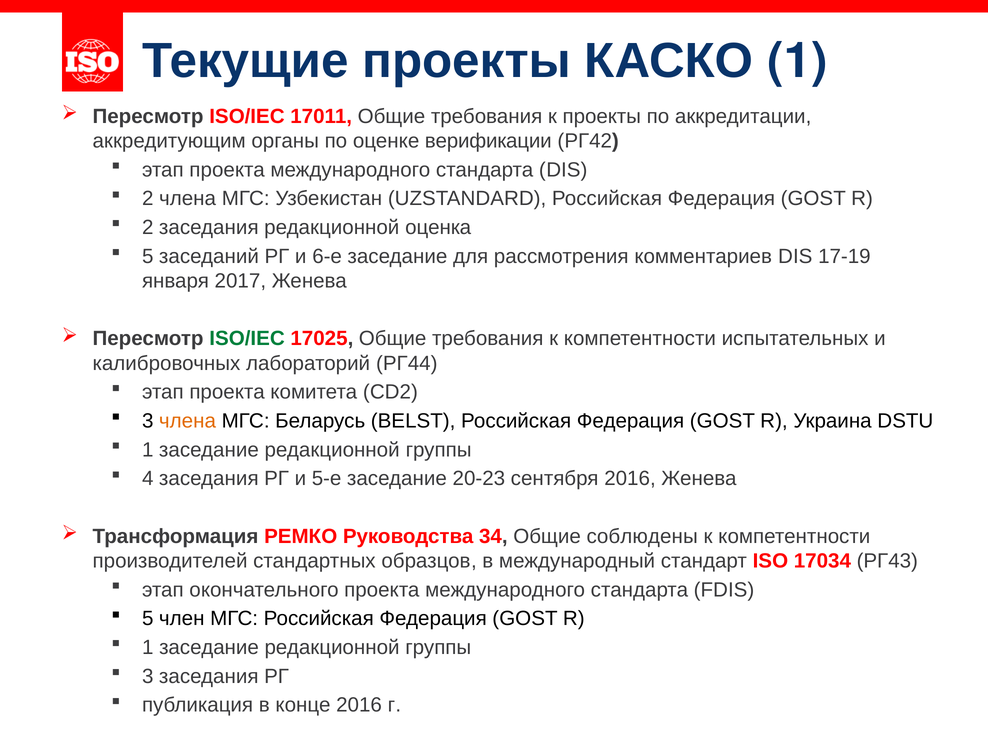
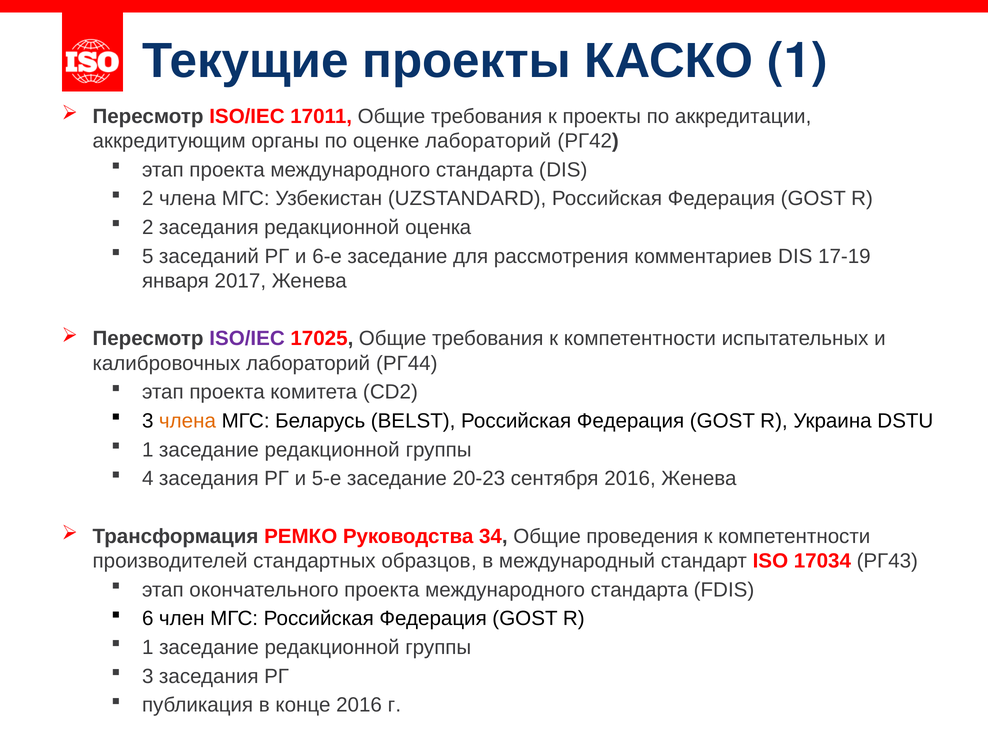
оценке верификации: верификации -> лабораторий
ISO/IEC at (247, 339) colour: green -> purple
соблюдены: соблюдены -> проведения
5 at (148, 619): 5 -> 6
